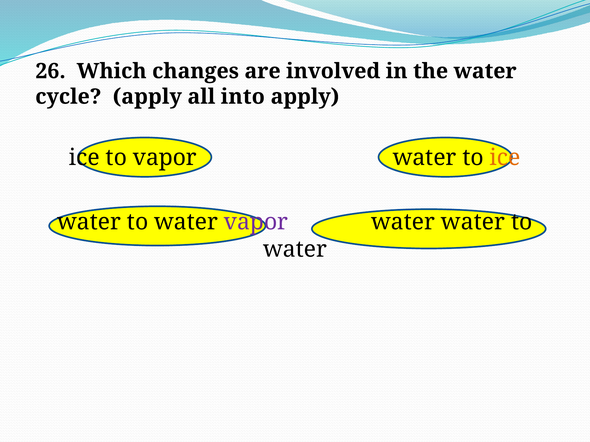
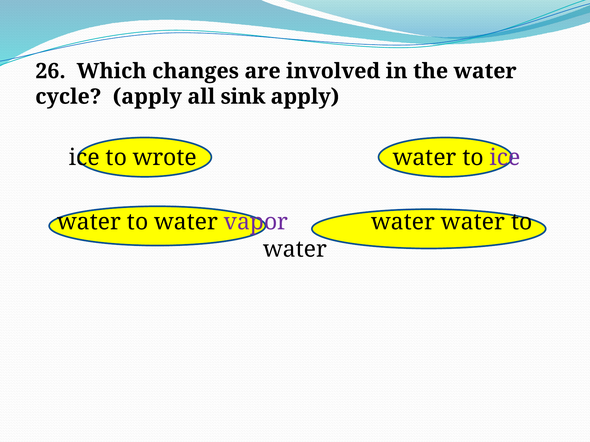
into: into -> sink
to vapor: vapor -> wrote
ice at (505, 158) colour: orange -> purple
